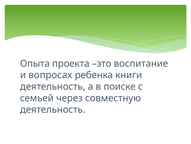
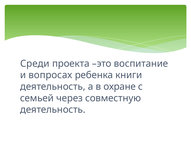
Опыта: Опыта -> Среди
поиске: поиске -> охране
